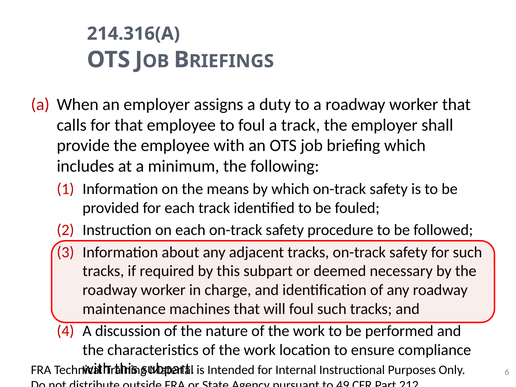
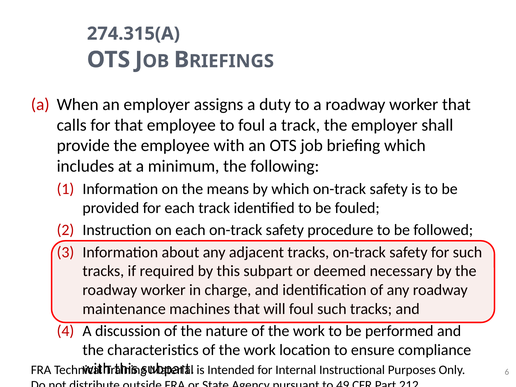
214.316(A: 214.316(A -> 274.315(A
